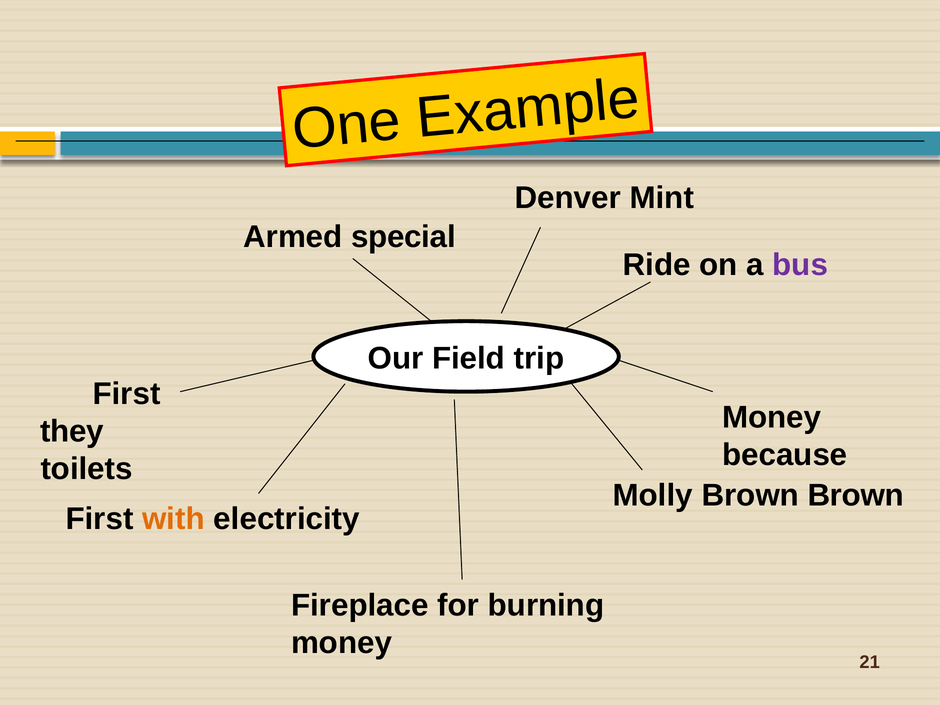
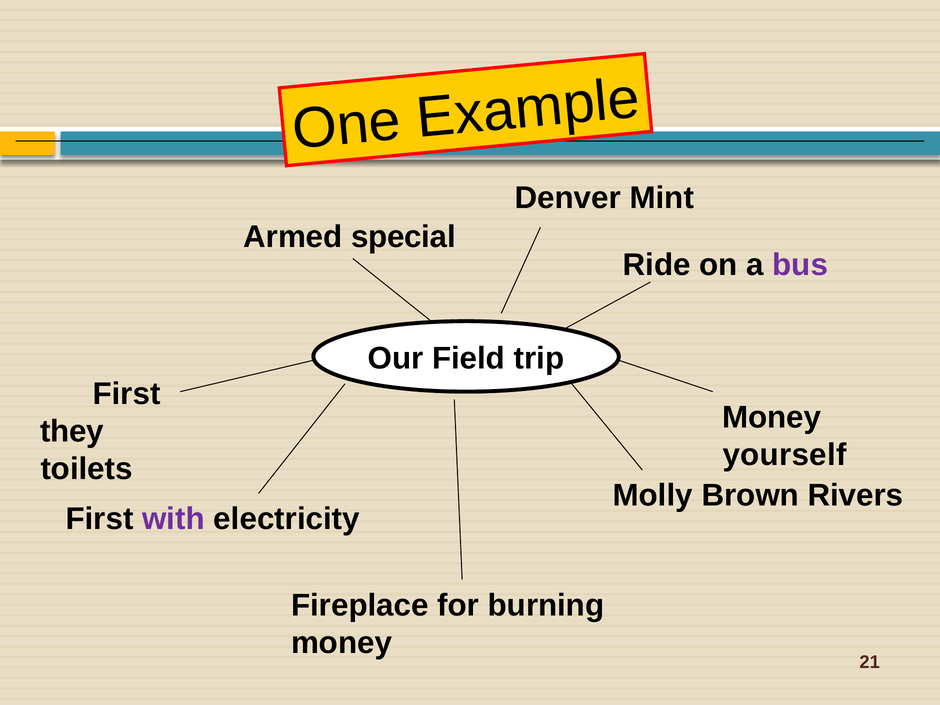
because: because -> yourself
Brown Brown: Brown -> Rivers
with colour: orange -> purple
